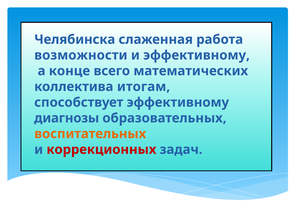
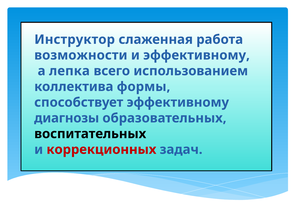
Челябинска: Челябинска -> Инструктор
конце: конце -> лепка
математических: математических -> использованием
итогам: итогам -> формы
воспитательных colour: orange -> black
